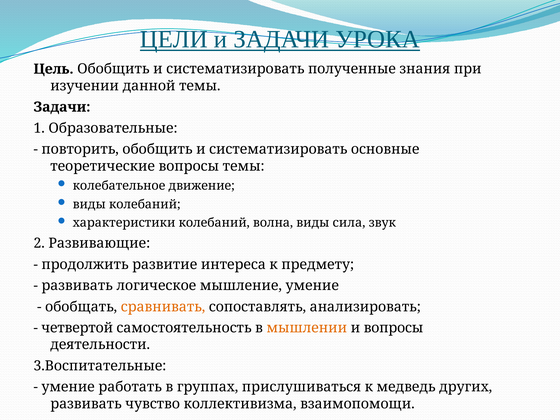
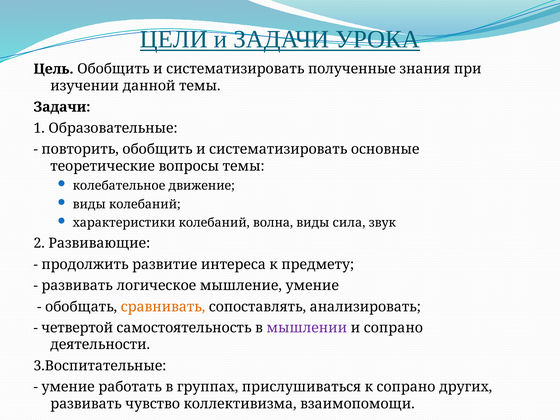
мышлении colour: orange -> purple
и вопросы: вопросы -> сопрано
к медведь: медведь -> сопрано
